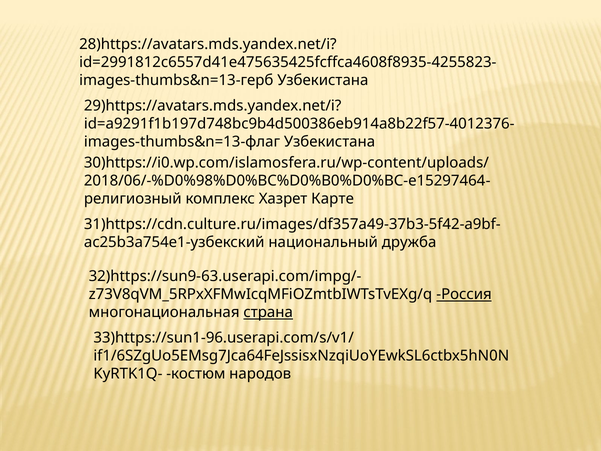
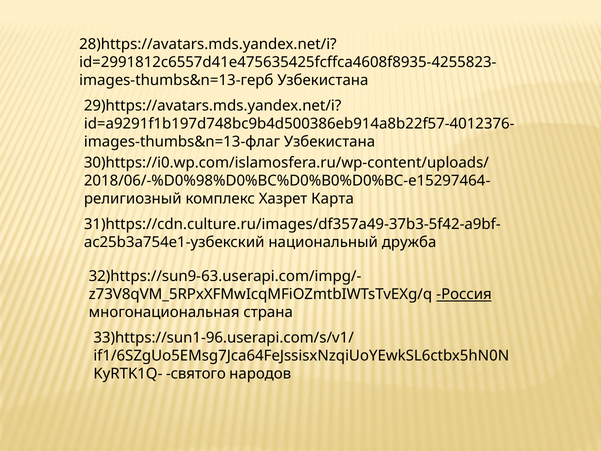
Карте: Карте -> Карта
страна underline: present -> none
костюм: костюм -> святого
